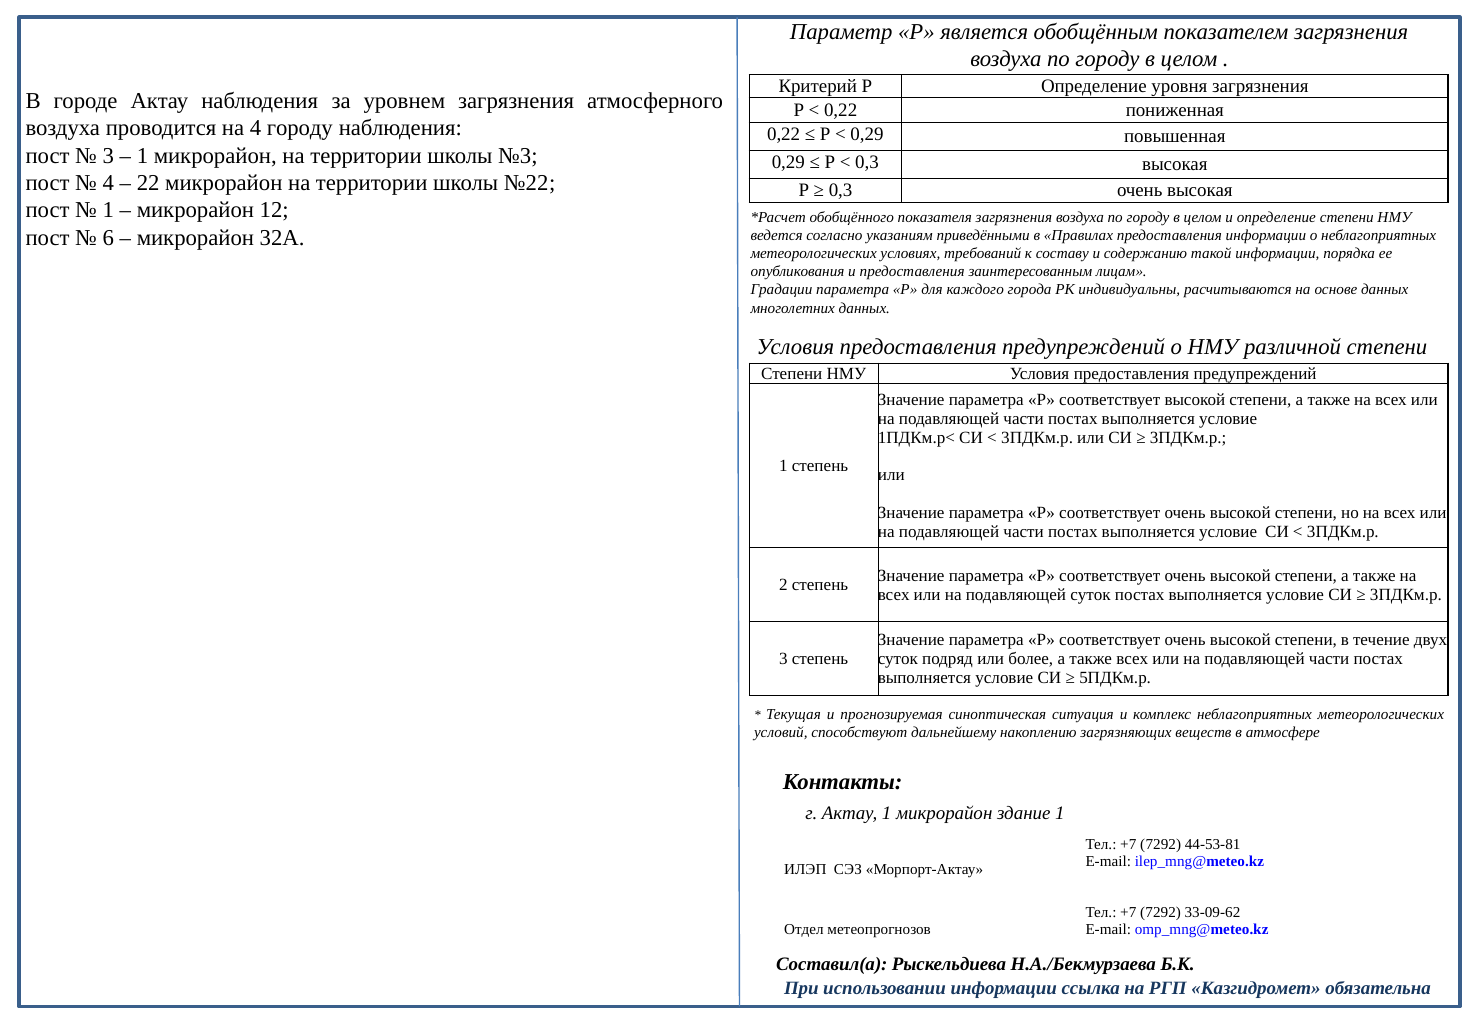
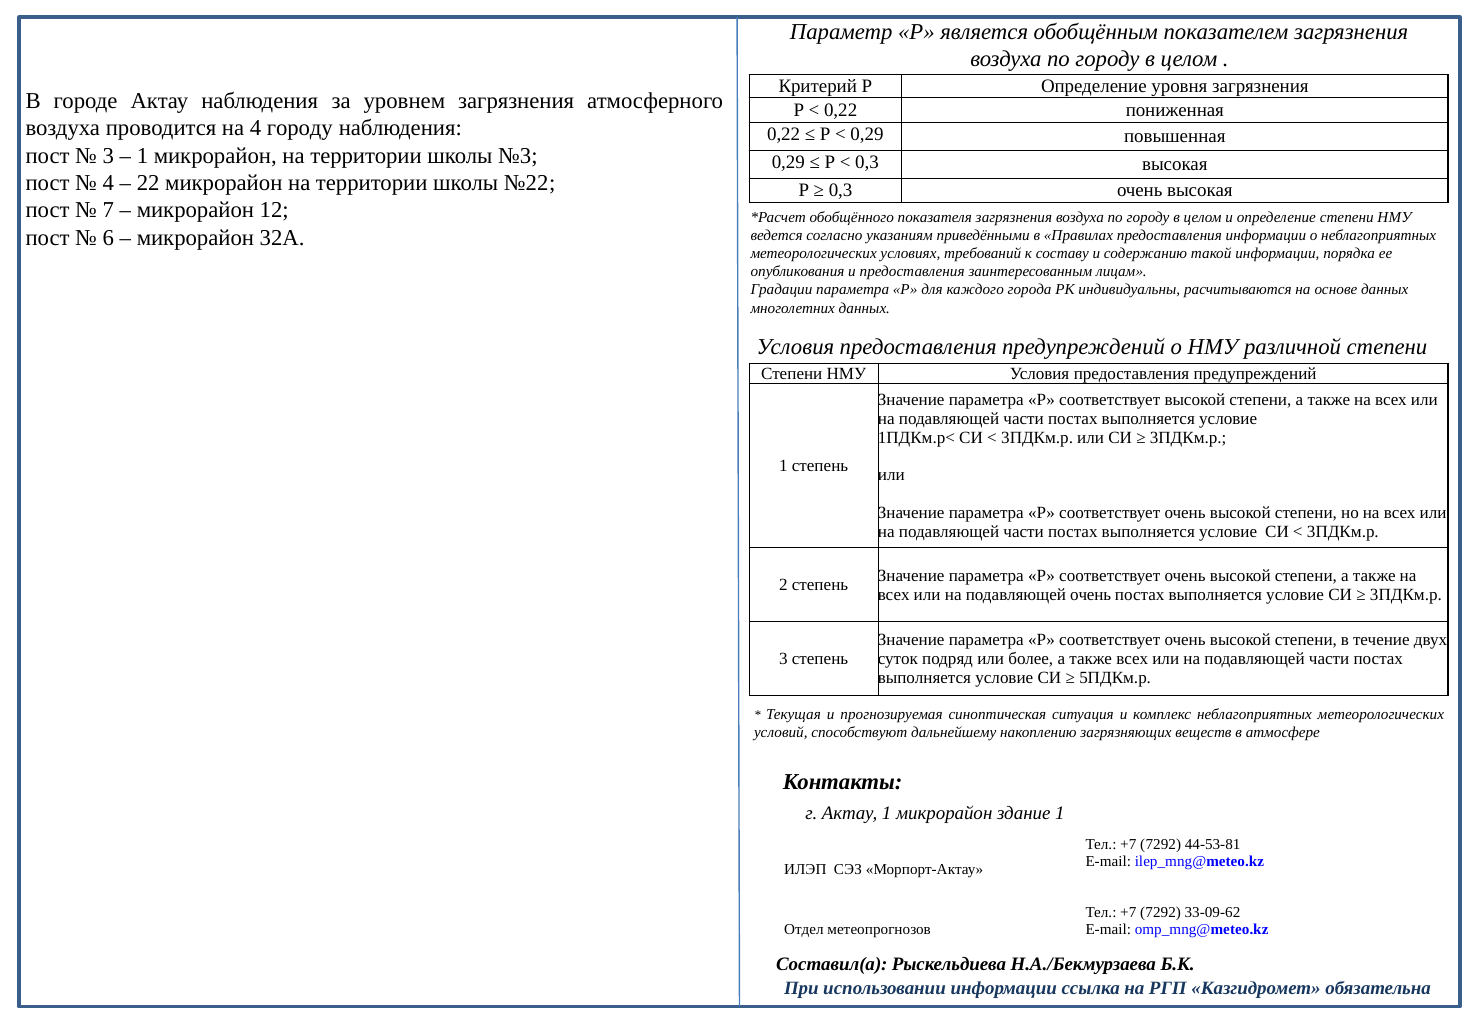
1 at (108, 210): 1 -> 7
подавляющей суток: суток -> очень
